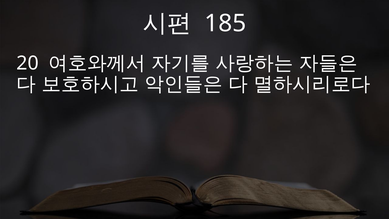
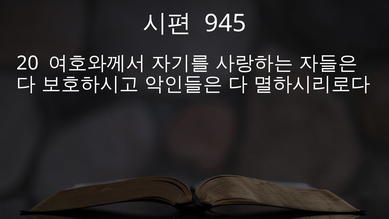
185: 185 -> 945
